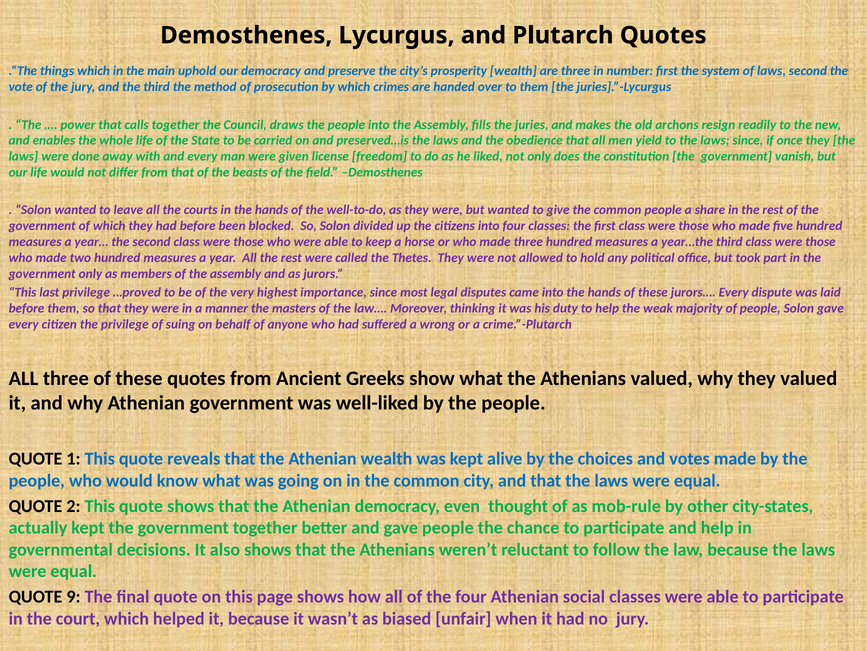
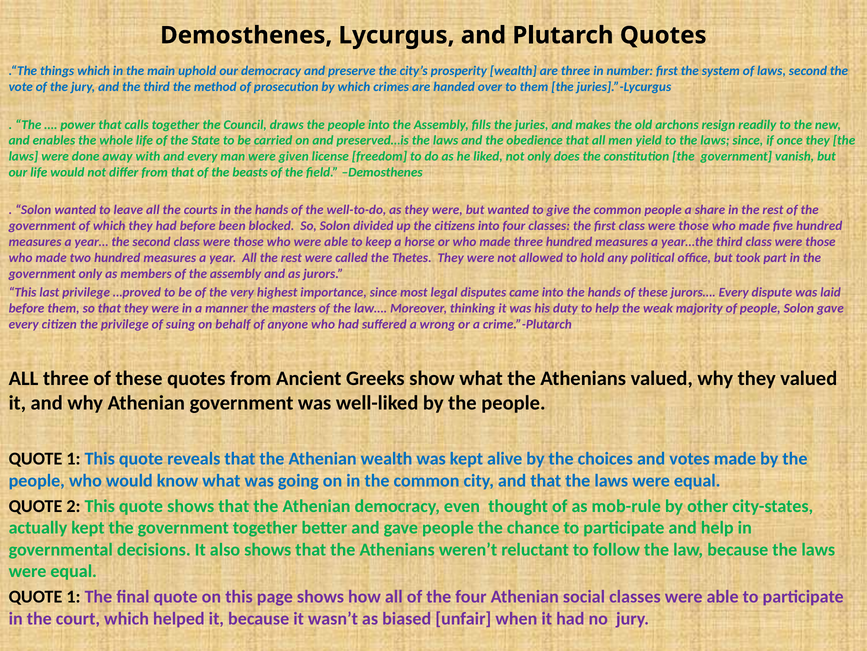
9 at (73, 596): 9 -> 1
